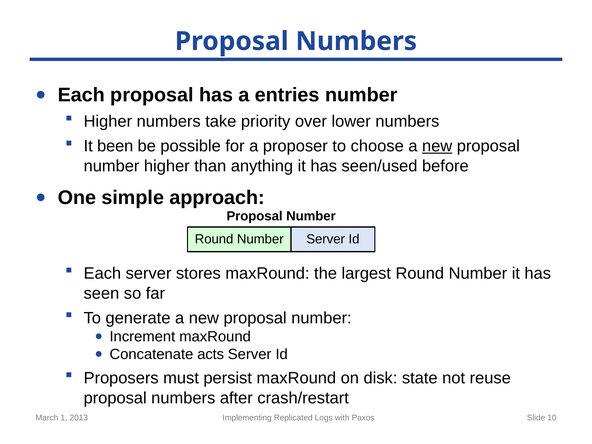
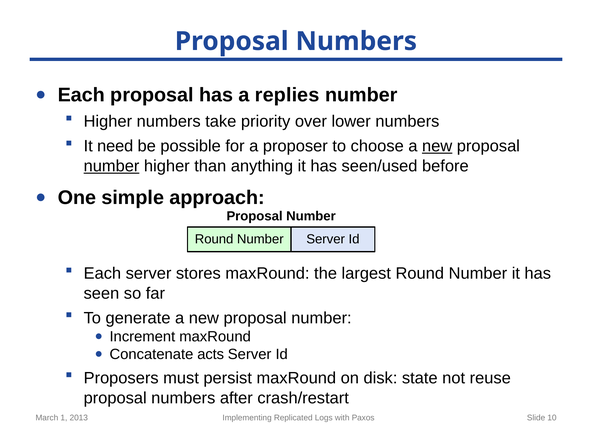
entries: entries -> replies
been: been -> need
number at (112, 166) underline: none -> present
